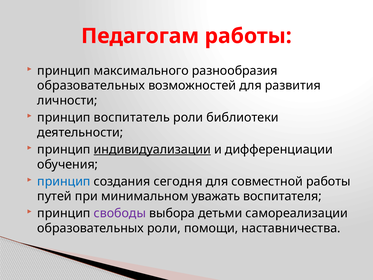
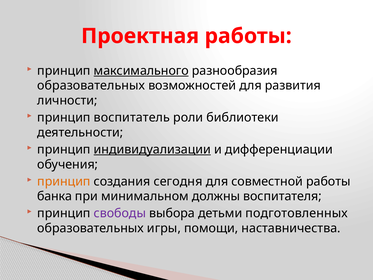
Педагогам: Педагогам -> Проектная
максимального underline: none -> present
принцип at (64, 181) colour: blue -> orange
путей: путей -> банка
уважать: уважать -> должны
самореализации: самореализации -> подготовленных
образовательных роли: роли -> игры
